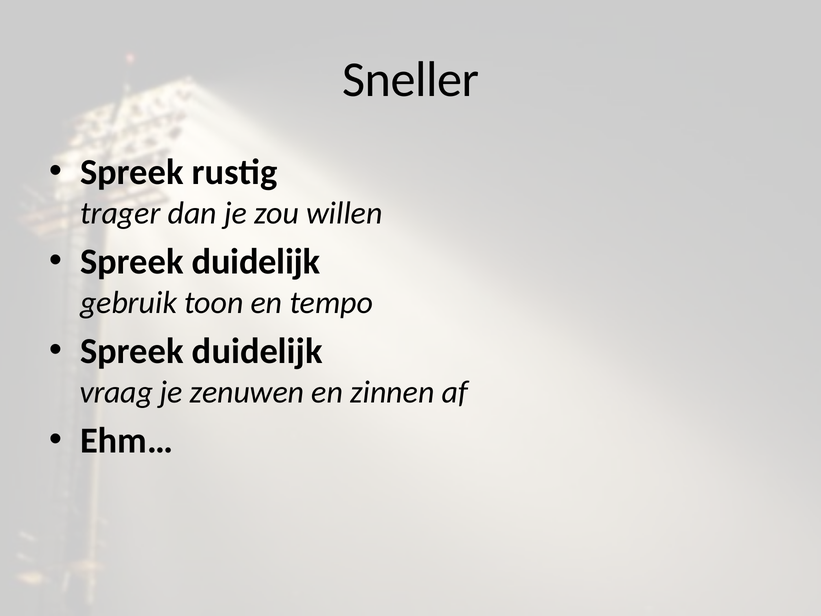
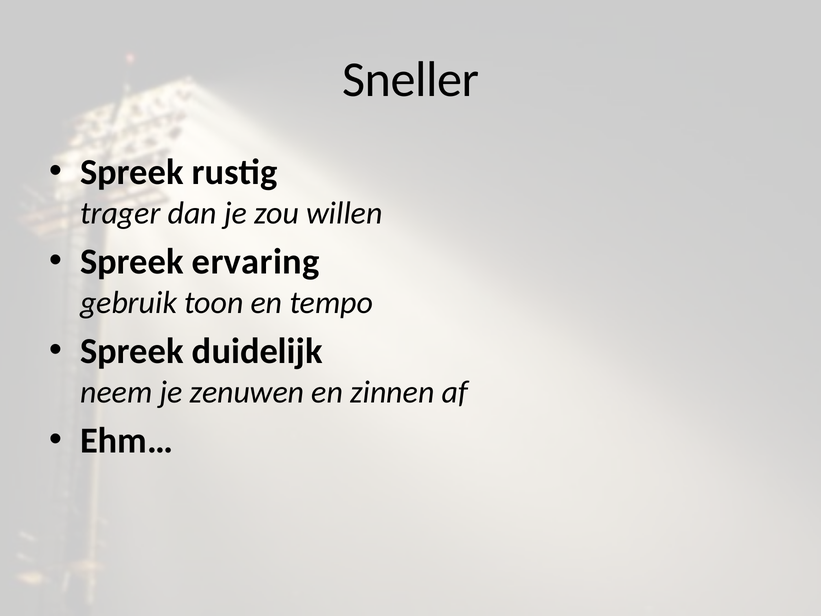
duidelijk at (256, 262): duidelijk -> ervaring
vraag: vraag -> neem
